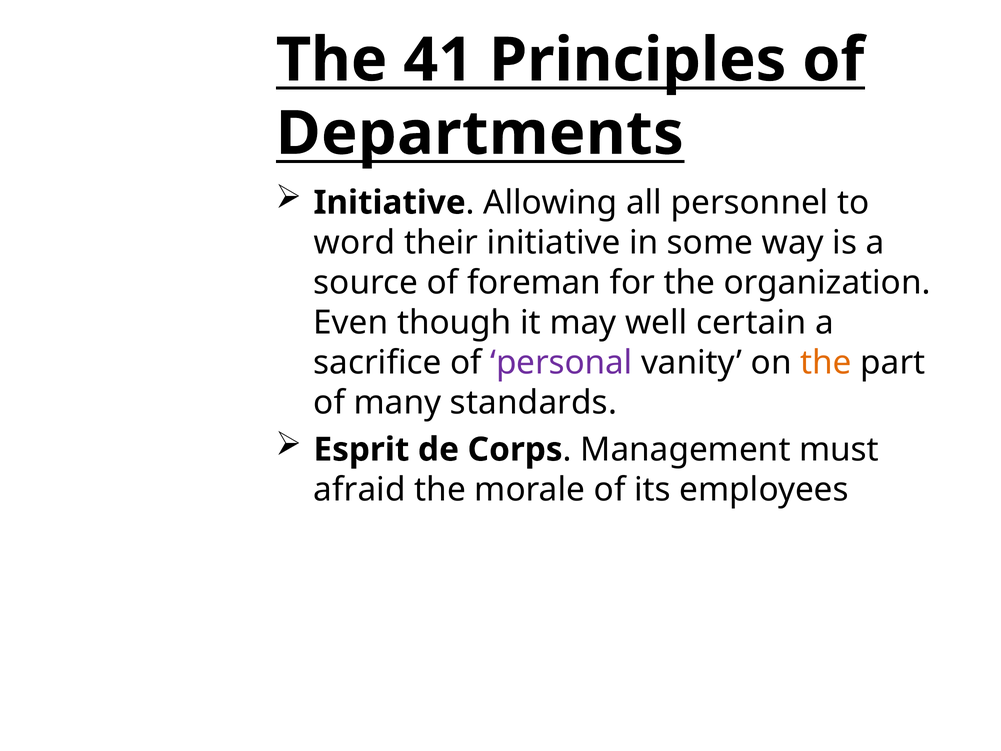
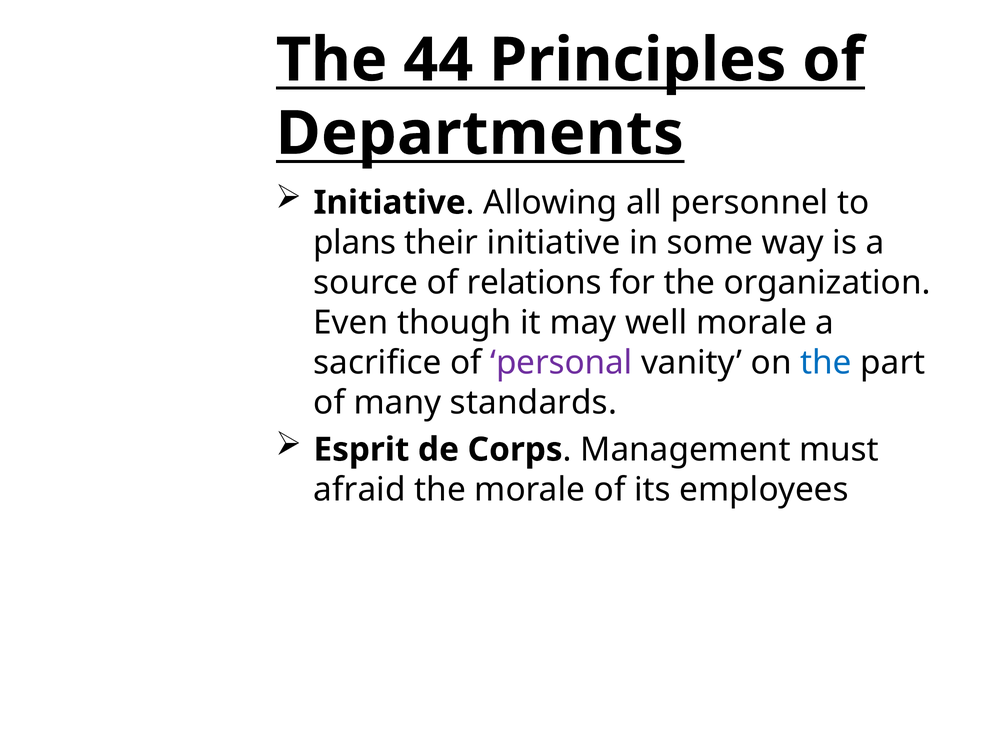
41: 41 -> 44
word: word -> plans
foreman: foreman -> relations
well certain: certain -> morale
the at (826, 363) colour: orange -> blue
